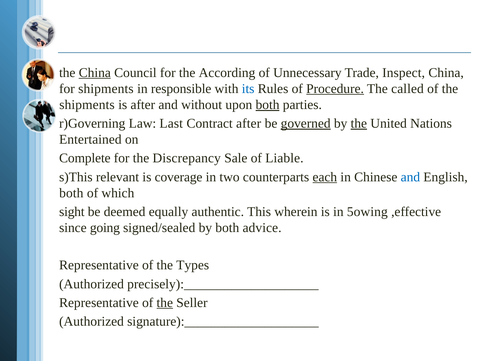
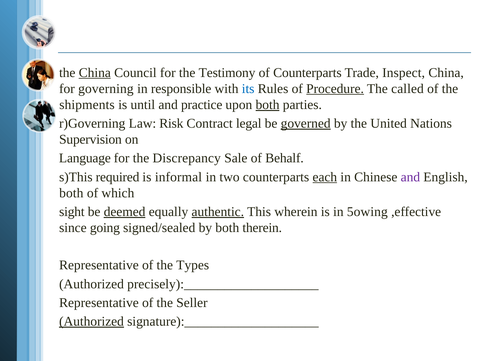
According: According -> Testimony
of Unnecessary: Unnecessary -> Counterparts
for shipments: shipments -> governing
is after: after -> until
without: without -> practice
Last: Last -> Risk
Contract after: after -> legal
the at (359, 124) underline: present -> none
Entertained: Entertained -> Supervision
Complete: Complete -> Language
Liable: Liable -> Behalf
relevant: relevant -> required
coverage: coverage -> informal
and at (410, 177) colour: blue -> purple
deemed underline: none -> present
authentic underline: none -> present
advice: advice -> therein
the at (165, 303) underline: present -> none
Authorized at (91, 322) underline: none -> present
